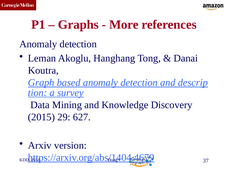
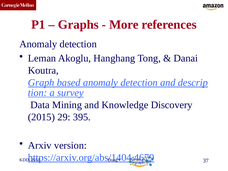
627: 627 -> 395
